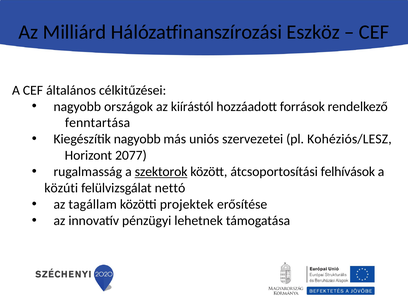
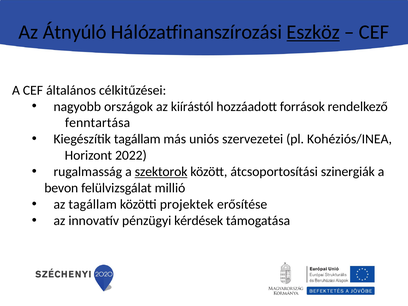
Milliárd: Milliárd -> Átnyúló
Eszköz underline: none -> present
Kiegészítik nagyobb: nagyobb -> tagállam
Kohéziós/LESZ: Kohéziós/LESZ -> Kohéziós/INEA
2077: 2077 -> 2022
felhívások: felhívások -> szinergiák
közúti: közúti -> bevon
nettó: nettó -> millió
lehetnek: lehetnek -> kérdések
